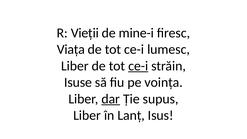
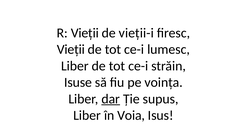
mine-i: mine-i -> vieții-i
Viața at (71, 49): Viața -> Vieții
ce-i at (138, 66) underline: present -> none
Lanț: Lanț -> Voia
